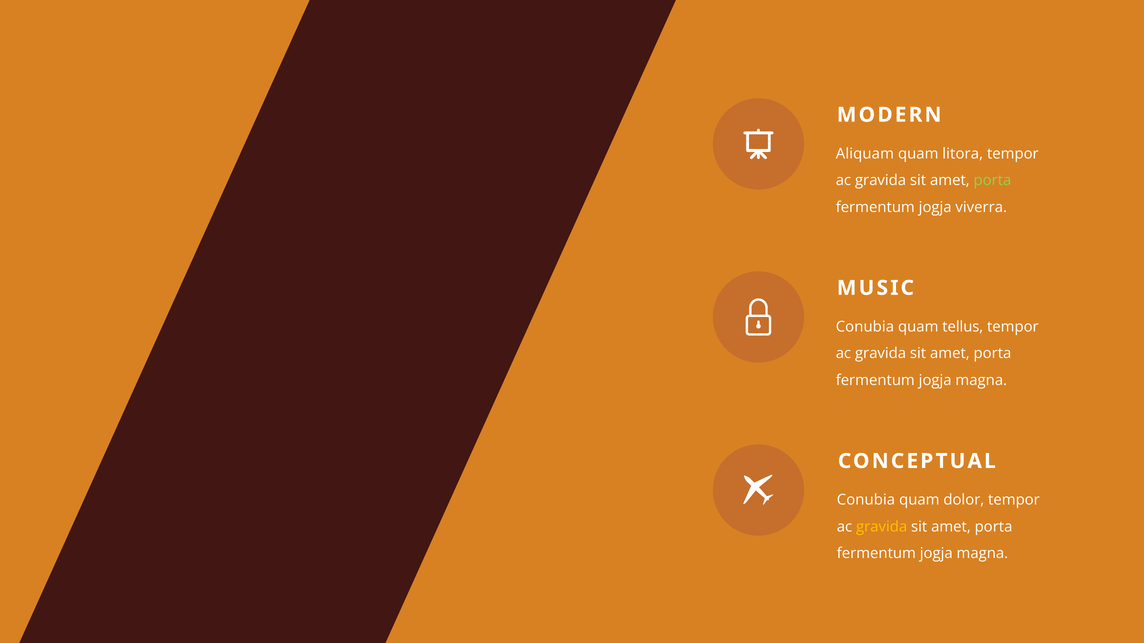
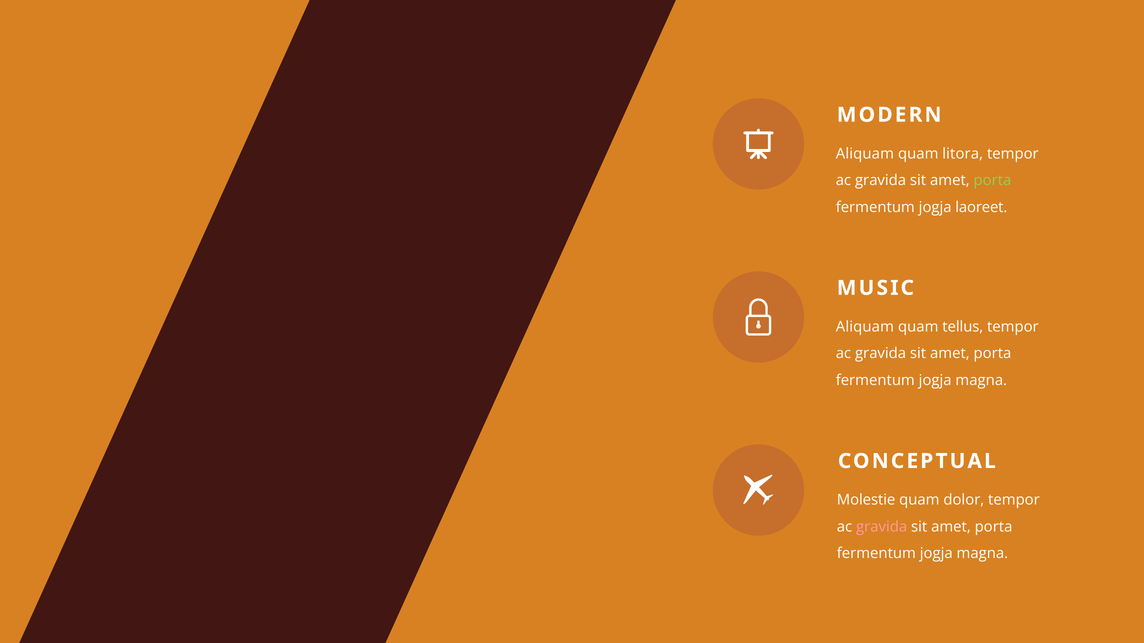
viverra: viverra -> laoreet
Conubia at (865, 327): Conubia -> Aliquam
Conubia at (866, 500): Conubia -> Molestie
gravida at (882, 527) colour: yellow -> pink
